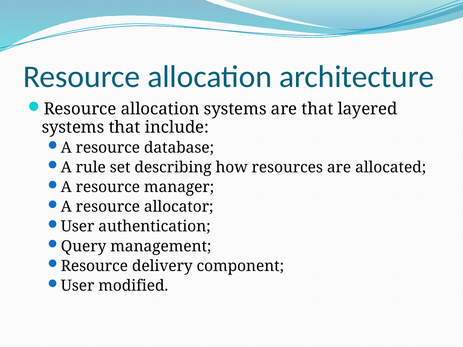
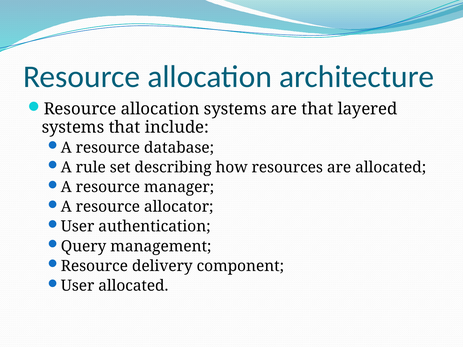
User modified: modified -> allocated
